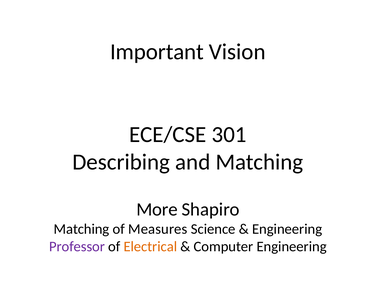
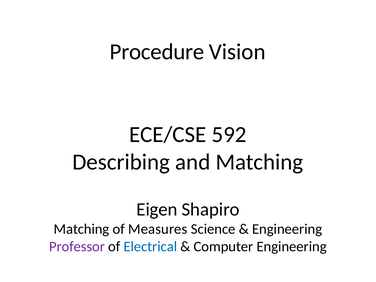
Important: Important -> Procedure
301: 301 -> 592
More: More -> Eigen
Electrical colour: orange -> blue
